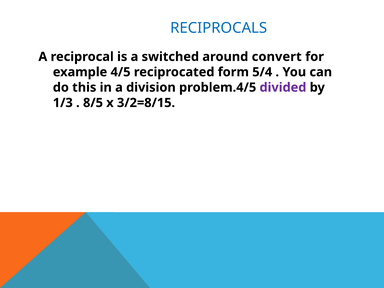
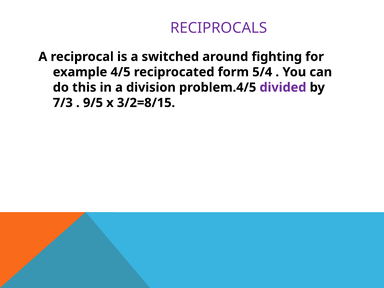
RECIPROCALS colour: blue -> purple
convert: convert -> fighting
1/3: 1/3 -> 7/3
8/5: 8/5 -> 9/5
